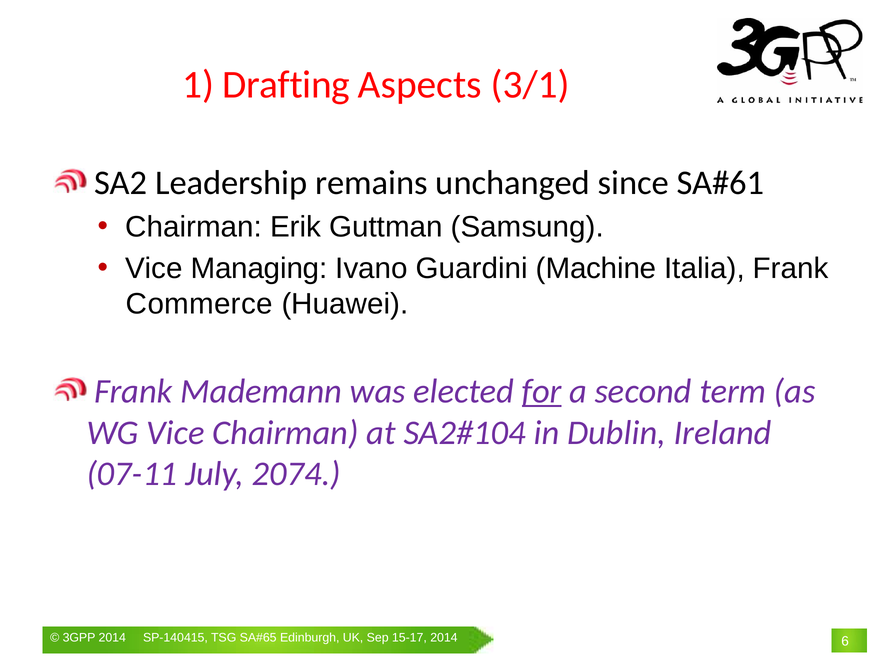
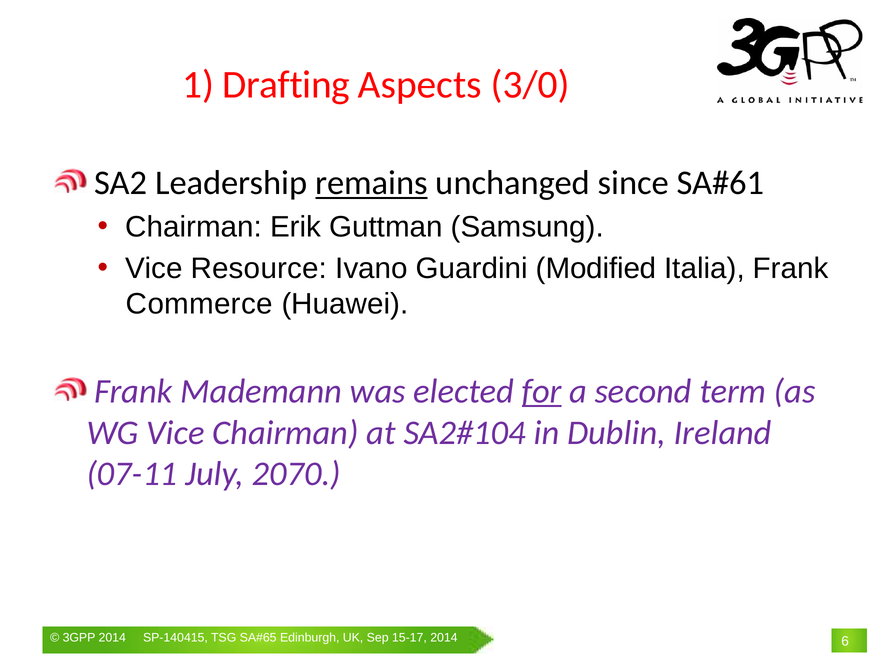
3/1: 3/1 -> 3/0
remains underline: none -> present
Managing: Managing -> Resource
Machine: Machine -> Modified
2074: 2074 -> 2070
